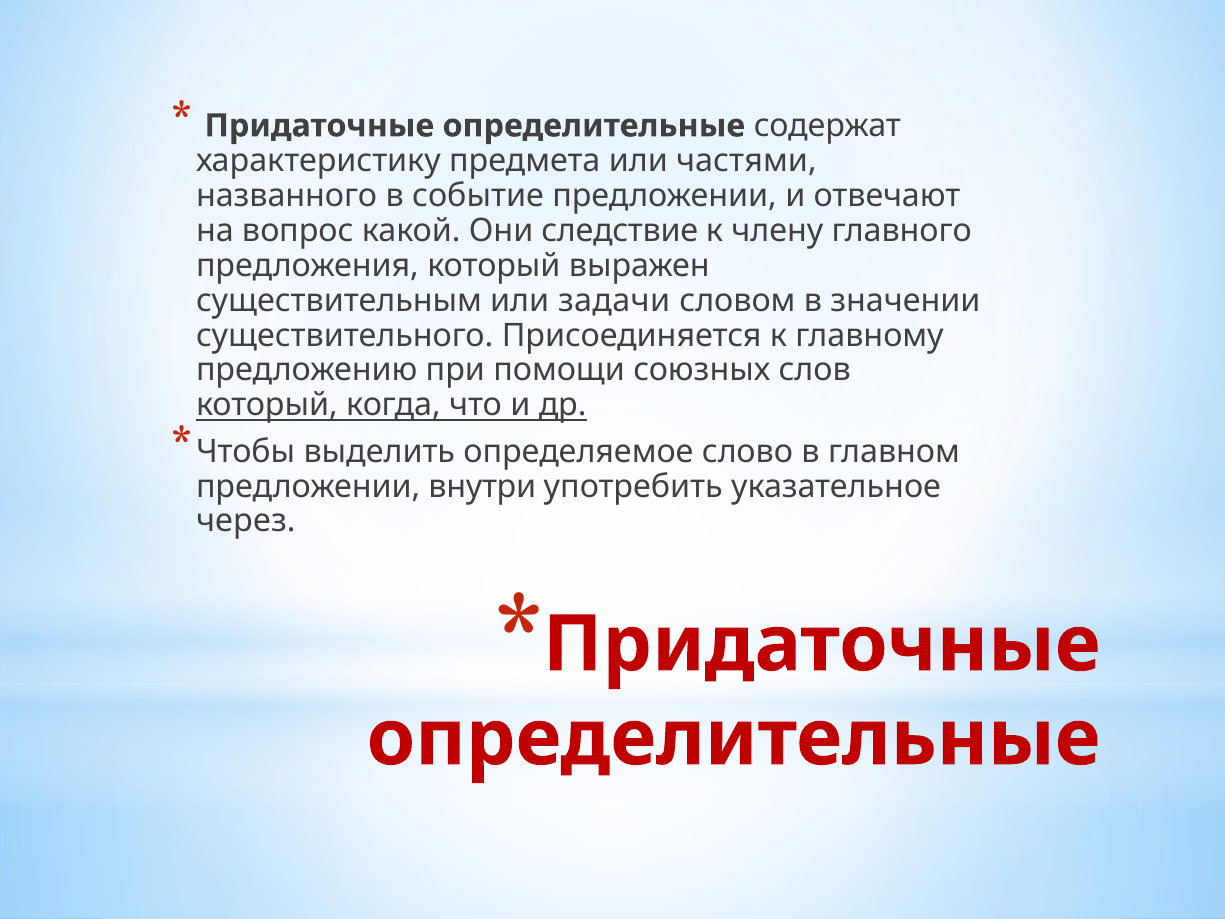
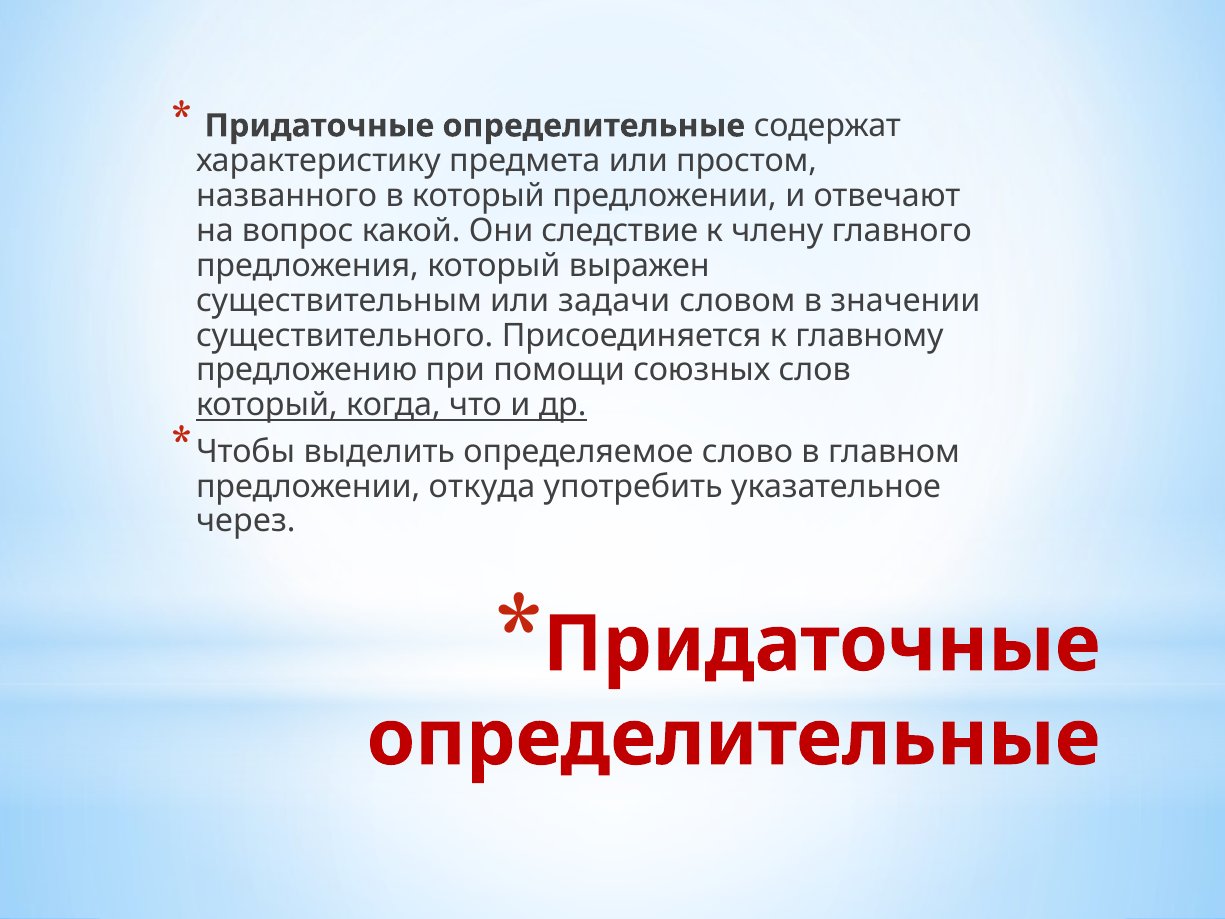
частями: частями -> простом
в событие: событие -> который
внутри: внутри -> откуда
